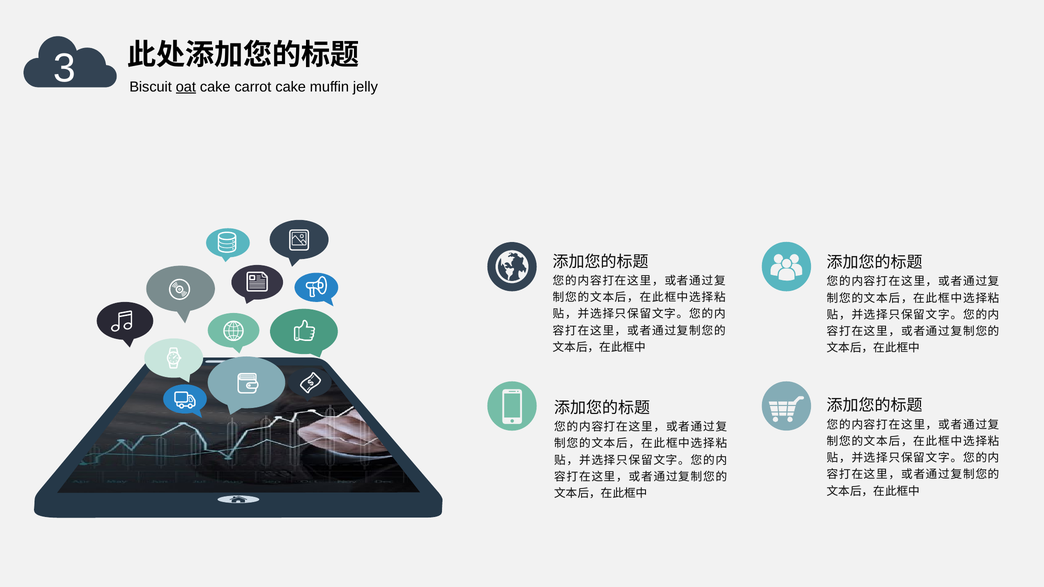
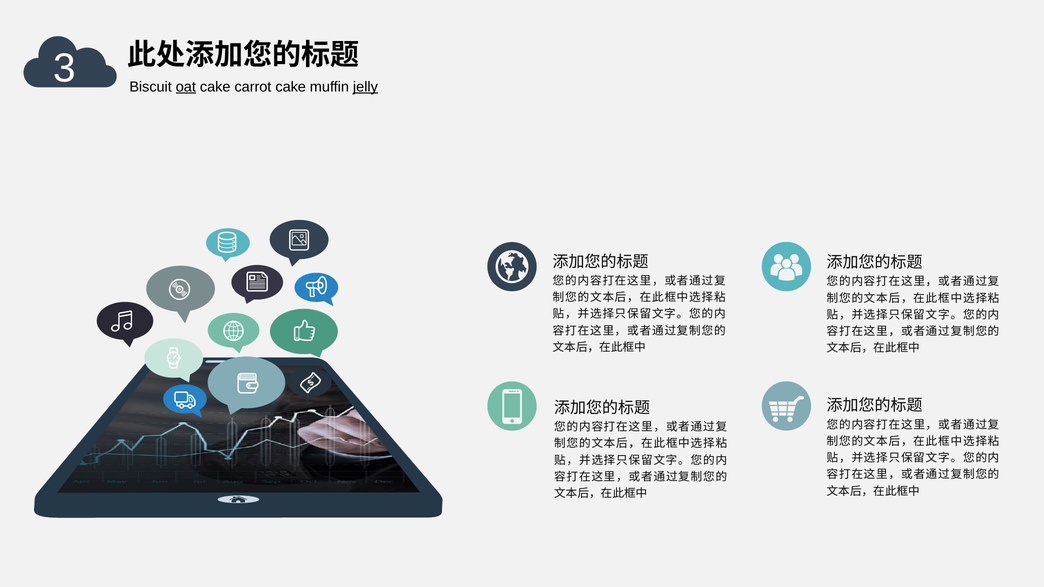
jelly underline: none -> present
